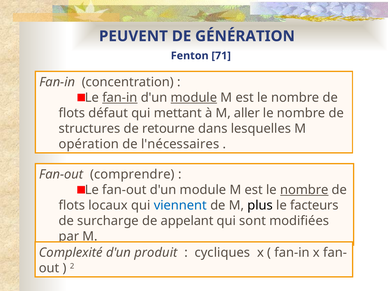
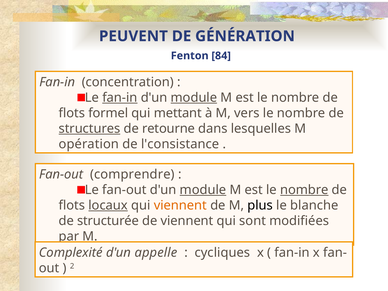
71: 71 -> 84
défaut: défaut -> formel
aller: aller -> vers
structures underline: none -> present
l'nécessaires: l'nécessaires -> l'consistance
module at (203, 190) underline: none -> present
locaux underline: none -> present
viennent at (180, 205) colour: blue -> orange
facteurs: facteurs -> blanche
surcharge: surcharge -> structurée
de appelant: appelant -> viennent
produit: produit -> appelle
